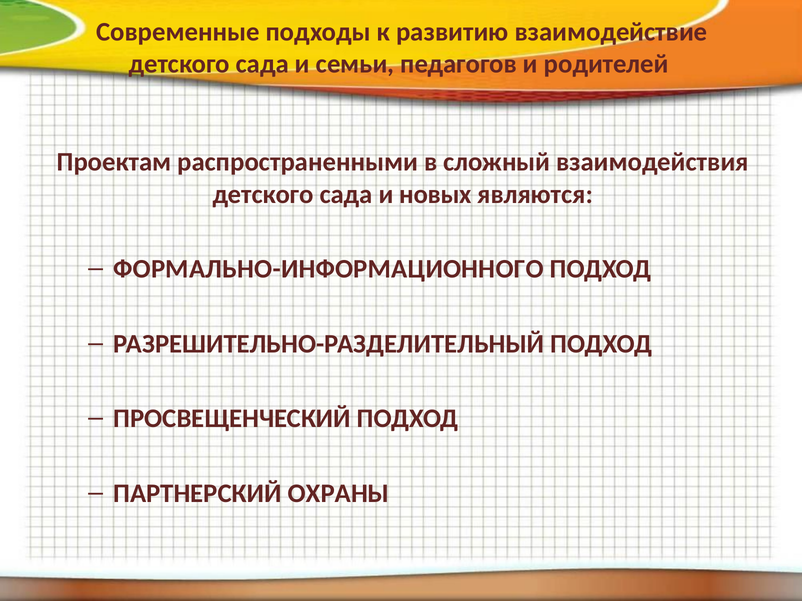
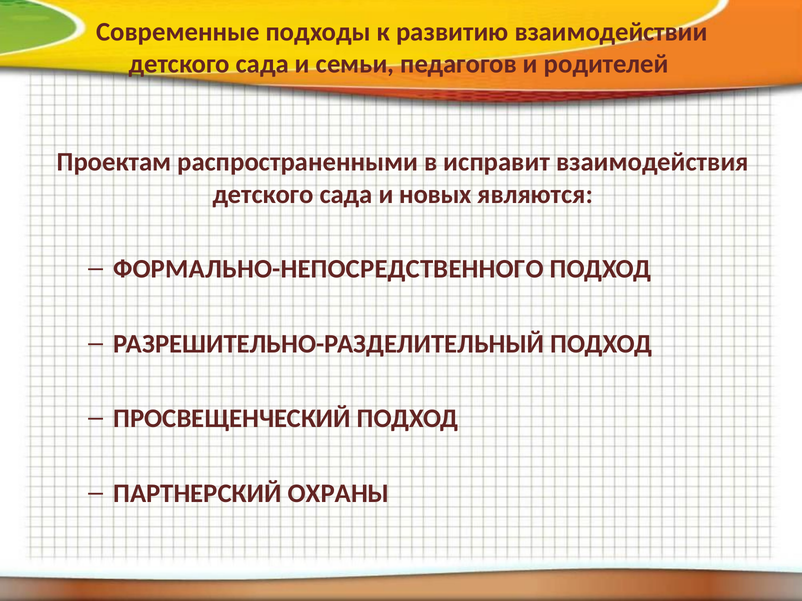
взаимодействие: взаимодействие -> взаимодействии
сложный: сложный -> исправит
ФОРМАЛЬНО-ИНФОРМАЦИОННОГО: ФОРМАЛЬНО-ИНФОРМАЦИОННОГО -> ФОРМАЛЬНО-НЕПОСРЕДСТВЕННОГО
